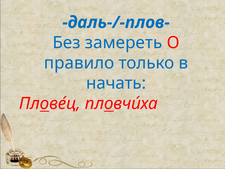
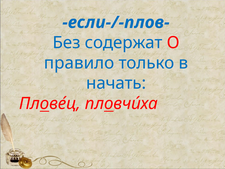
даль-/-плов-: даль-/-плов- -> если-/-плов-
замереть: замереть -> содержат
